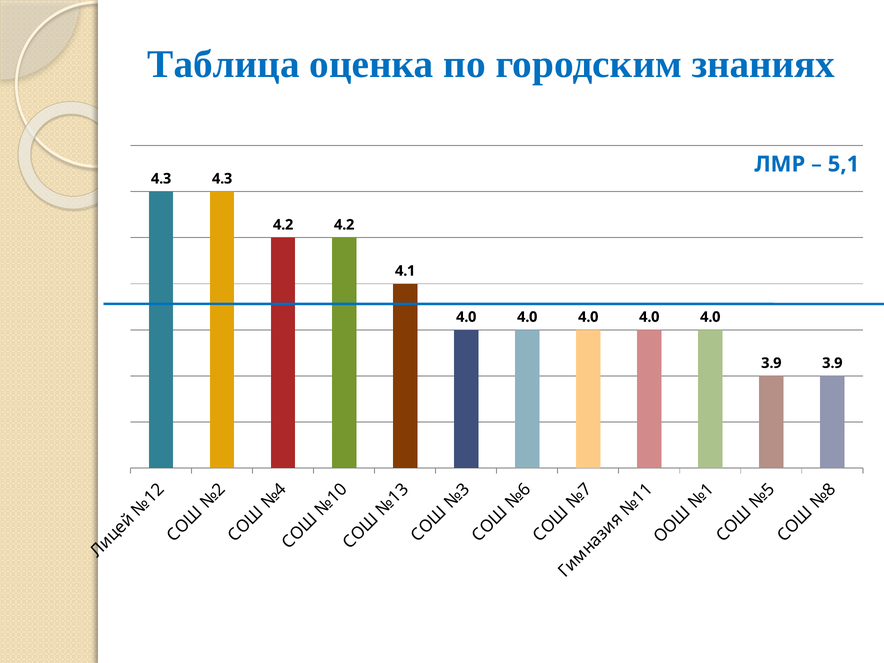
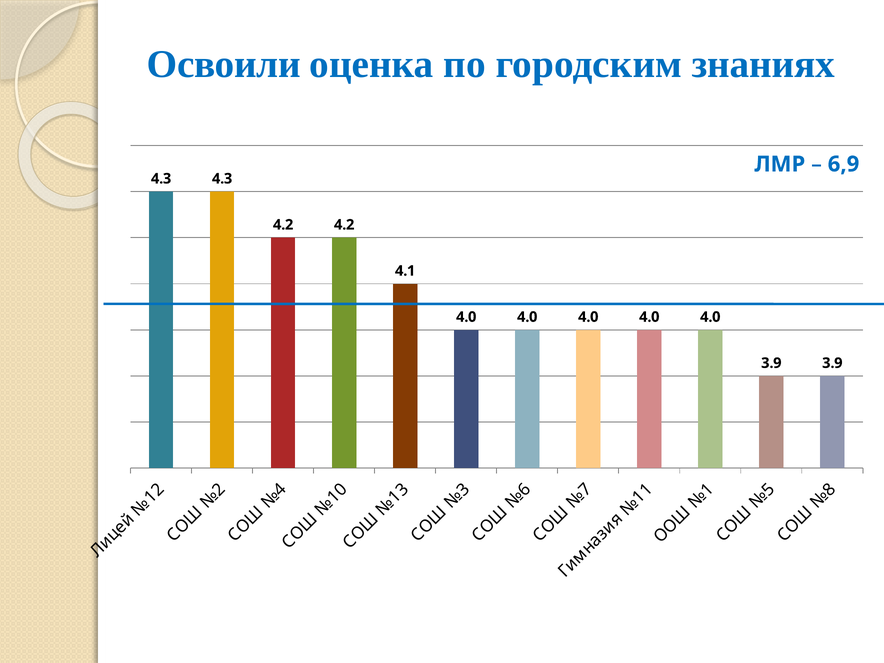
Таблица: Таблица -> Освоили
5,1: 5,1 -> 6,9
